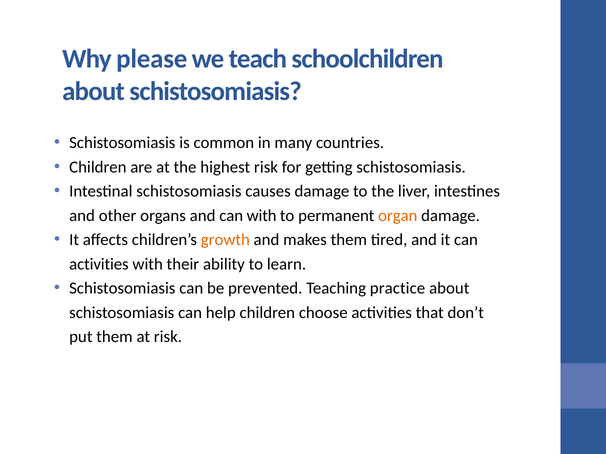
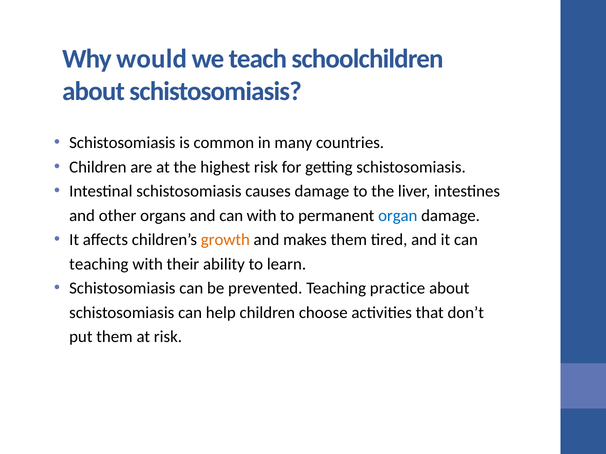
please: please -> would
organ colour: orange -> blue
activities at (99, 264): activities -> teaching
